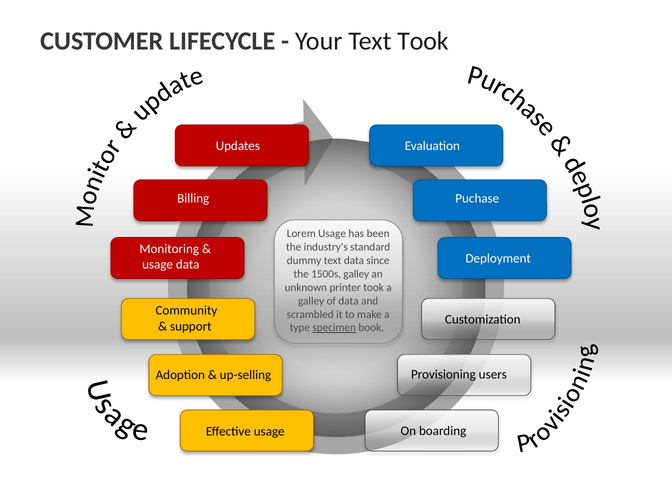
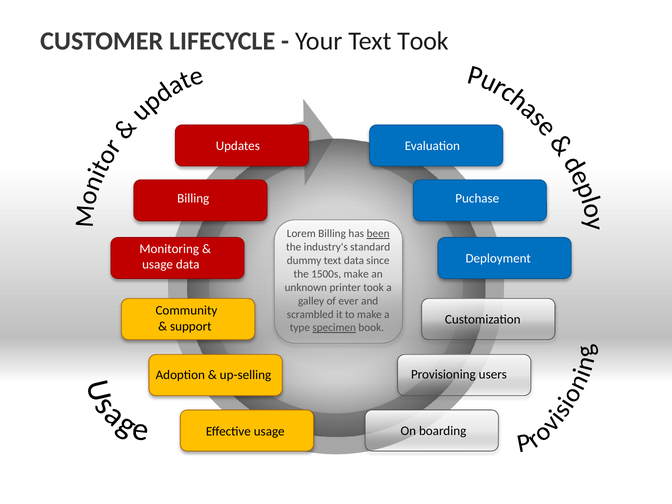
Lorem Usage: Usage -> Billing
been underline: none -> present
1500s galley: galley -> make
of data: data -> ever
